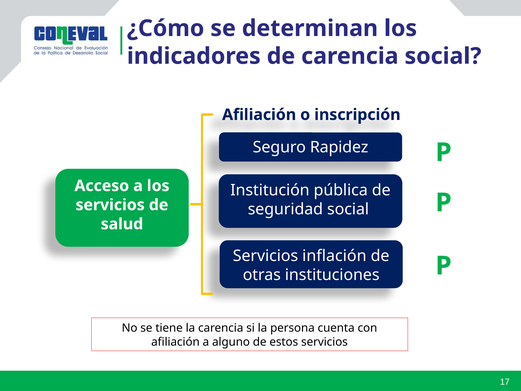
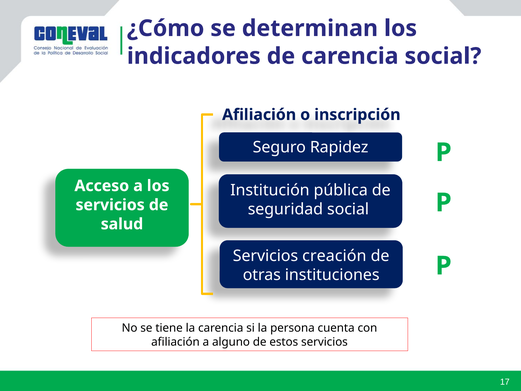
inflación: inflación -> creación
